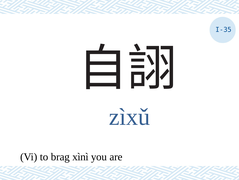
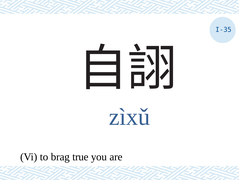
xìnì: xìnì -> true
